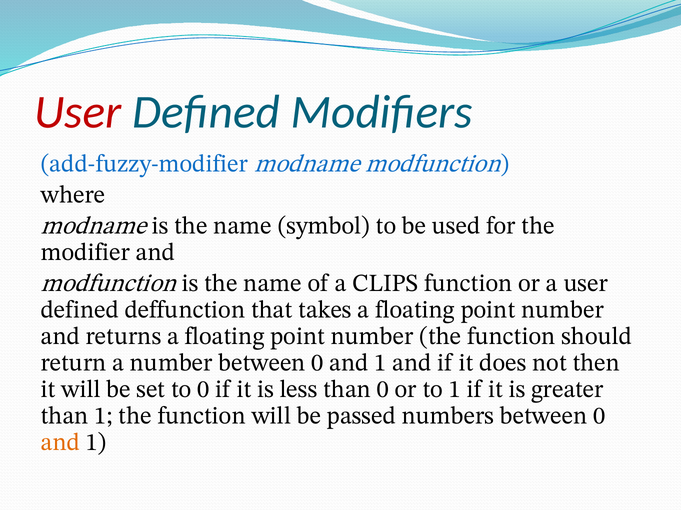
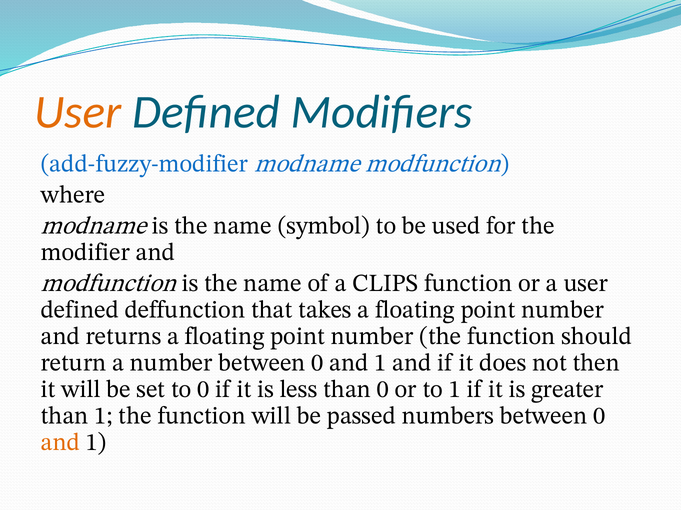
User at (78, 112) colour: red -> orange
